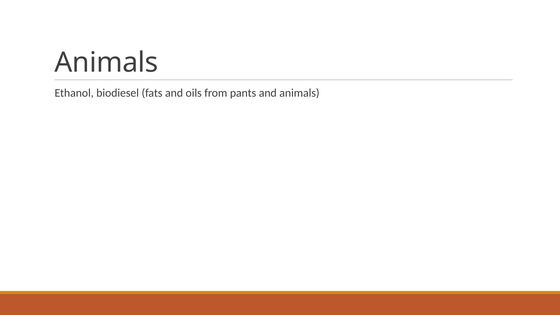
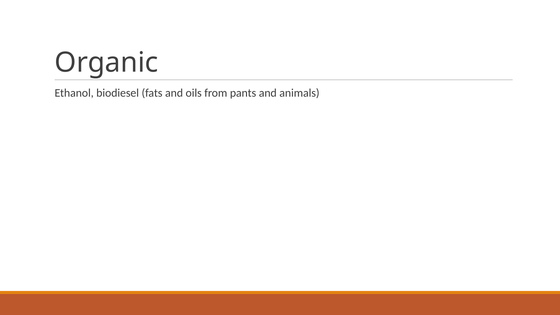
Animals at (106, 63): Animals -> Organic
